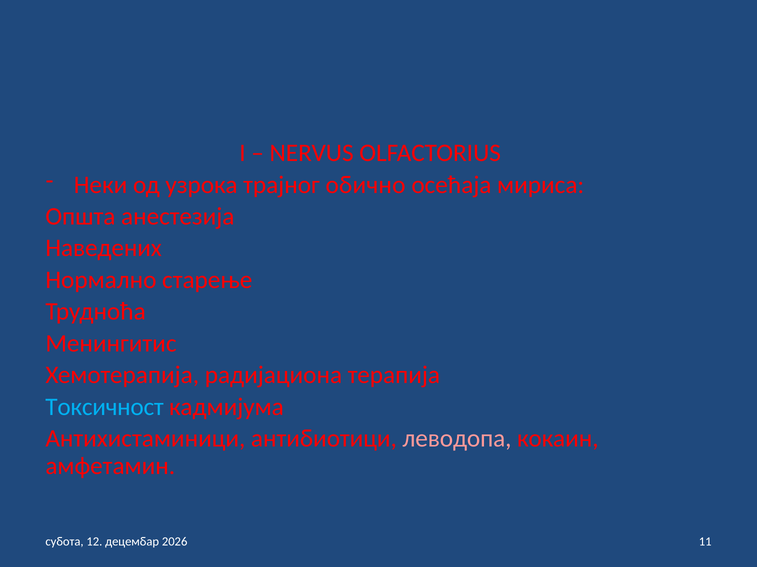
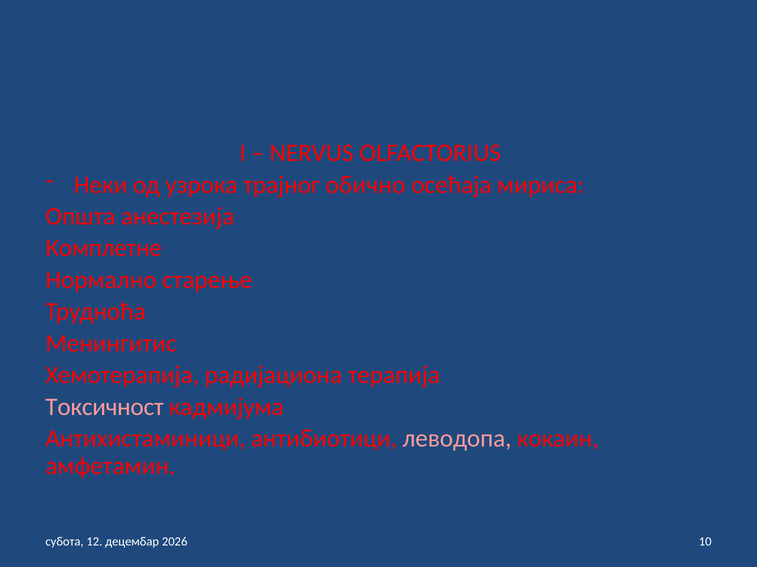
Наведених: Наведених -> Комплетне
Токсичност colour: light blue -> pink
11: 11 -> 10
